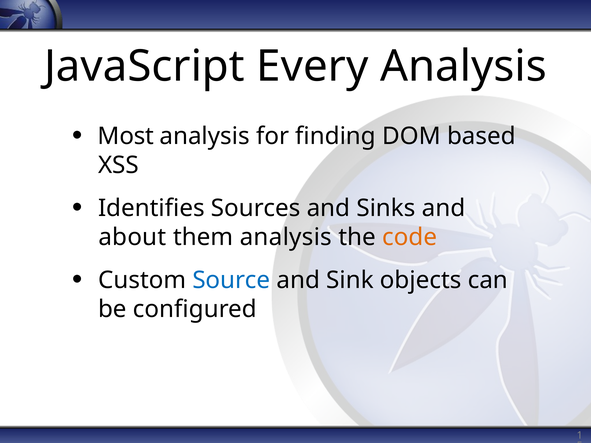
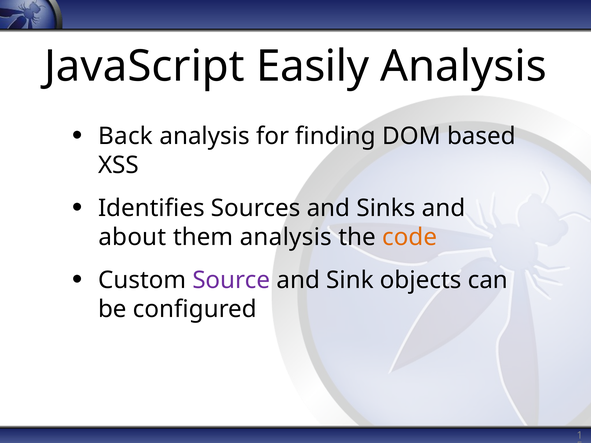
Every: Every -> Easily
Most: Most -> Back
Source colour: blue -> purple
